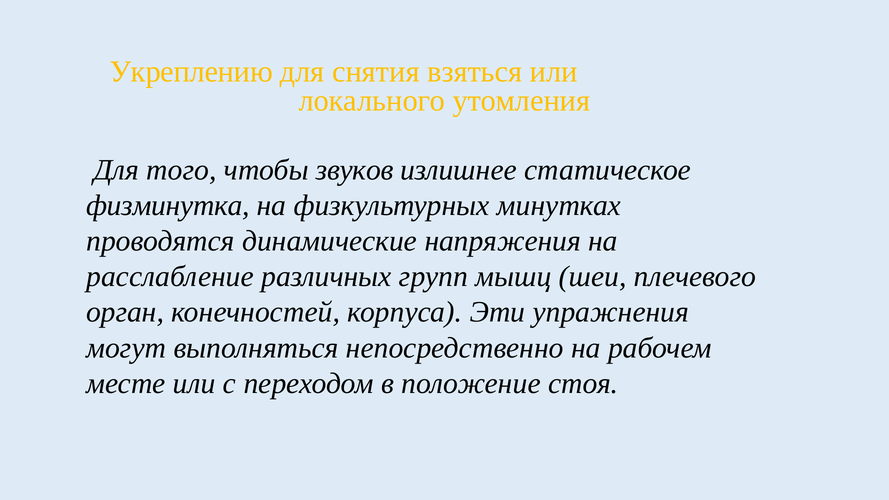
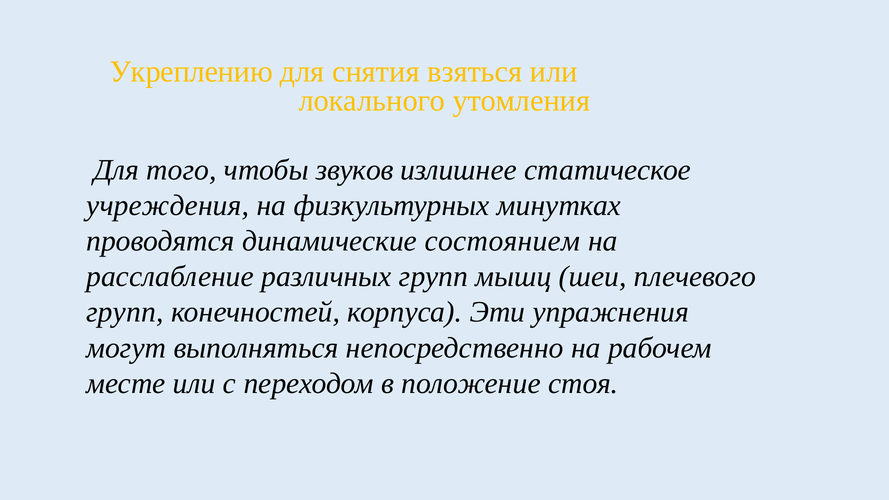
физминутка: физминутка -> учреждения
напряжения: напряжения -> состоянием
орган at (125, 312): орган -> групп
